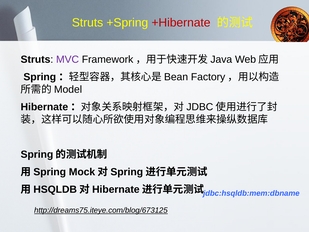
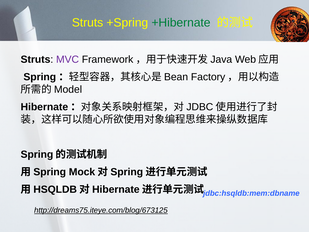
+Hibernate colour: red -> green
